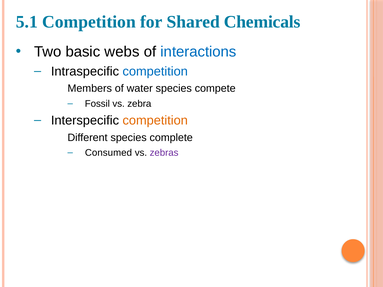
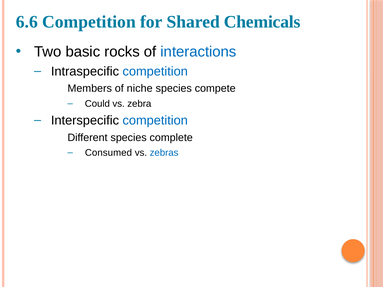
5.1: 5.1 -> 6.6
webs: webs -> rocks
water: water -> niche
Fossil: Fossil -> Could
competition at (155, 121) colour: orange -> blue
zebras colour: purple -> blue
